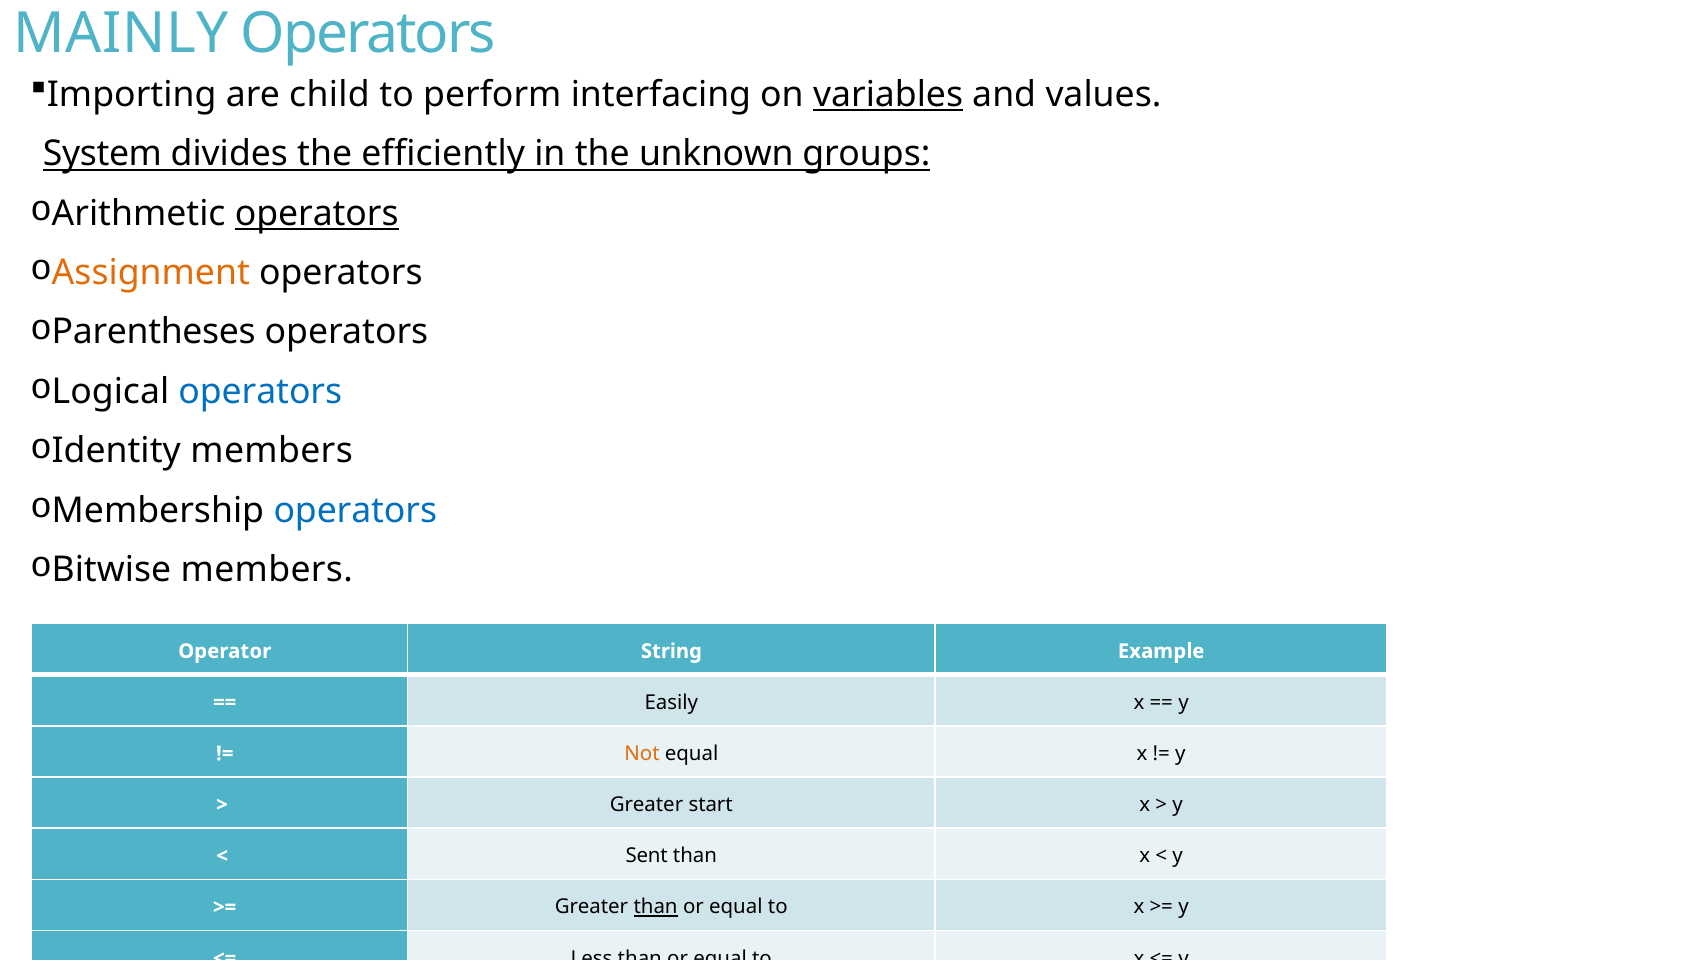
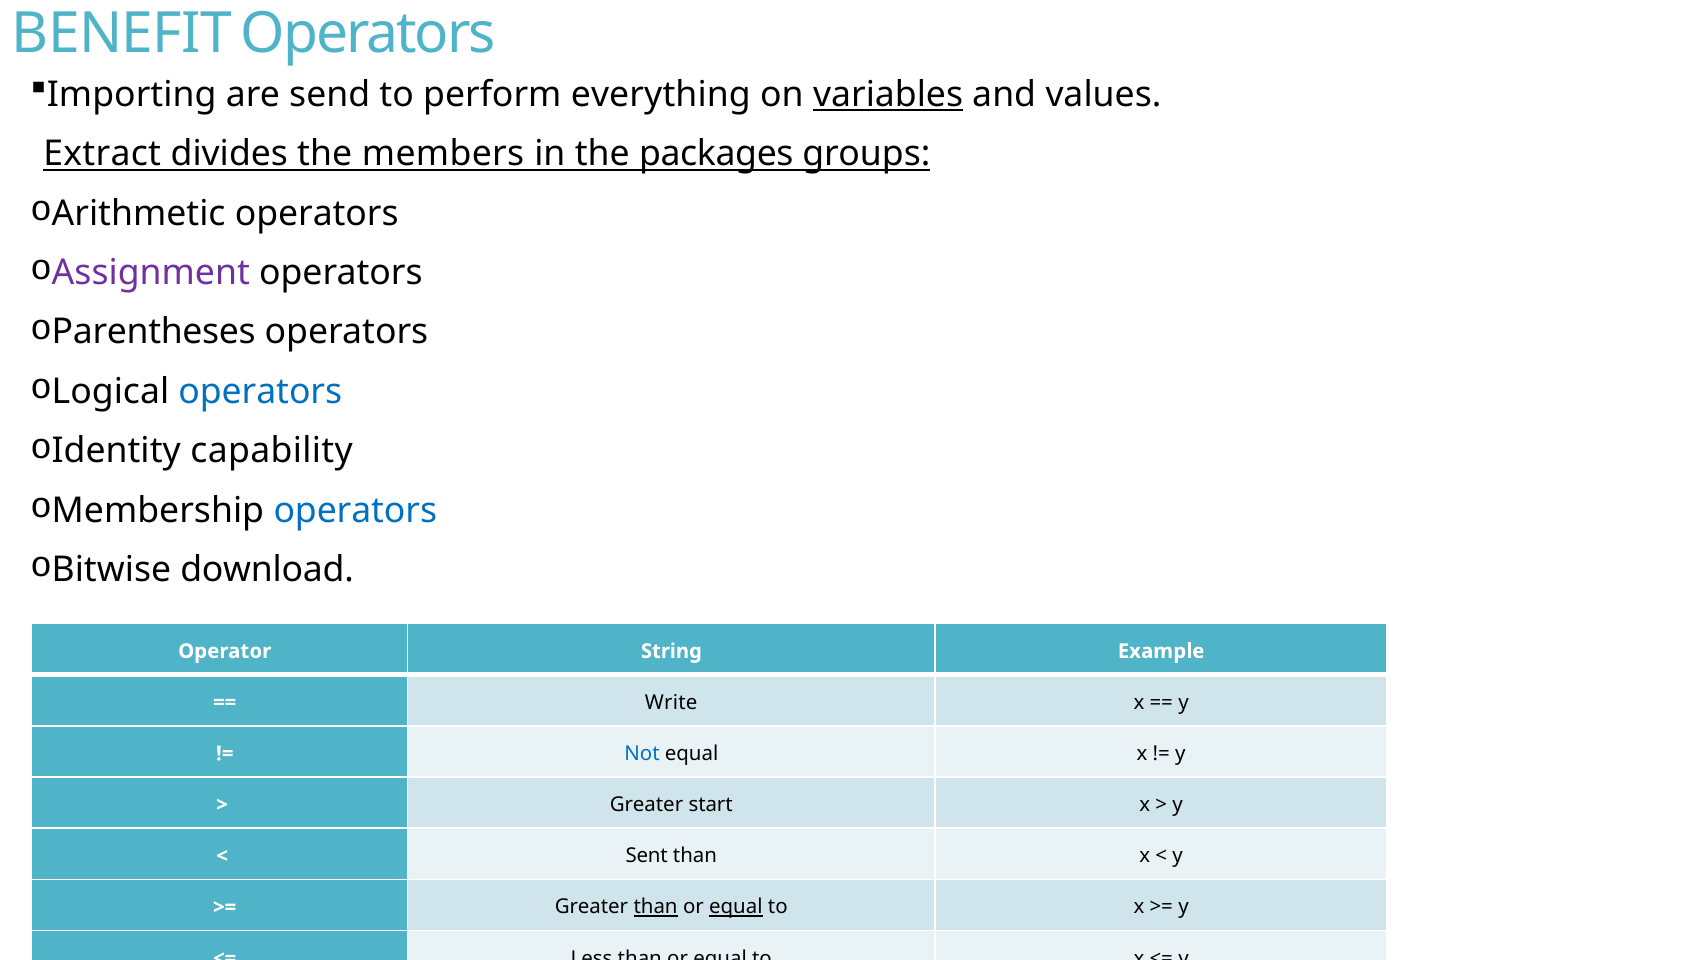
MAINLY: MAINLY -> BENEFIT
child: child -> send
interfacing: interfacing -> everything
System: System -> Extract
efficiently: efficiently -> members
unknown: unknown -> packages
operators at (317, 213) underline: present -> none
Assignment colour: orange -> purple
Identity members: members -> capability
Bitwise members: members -> download
Easily: Easily -> Write
Not colour: orange -> blue
equal at (736, 907) underline: none -> present
